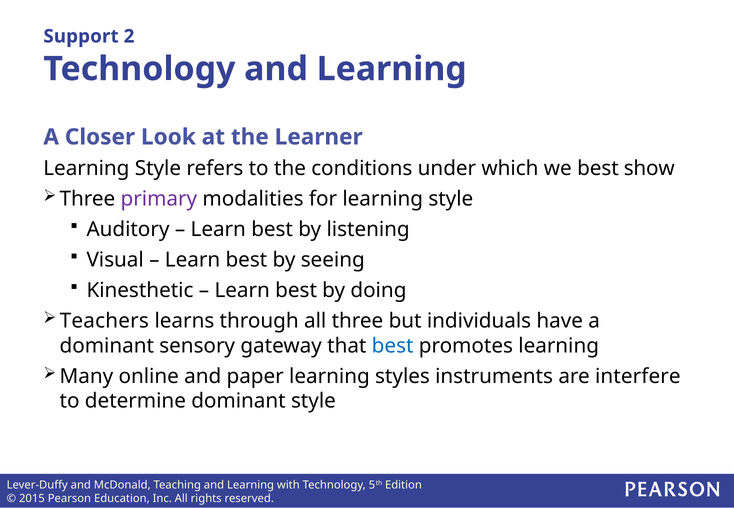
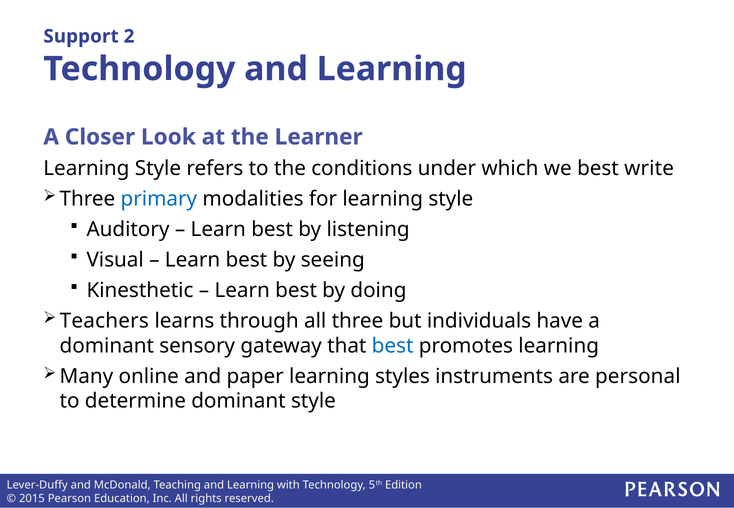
show: show -> write
primary colour: purple -> blue
interfere: interfere -> personal
